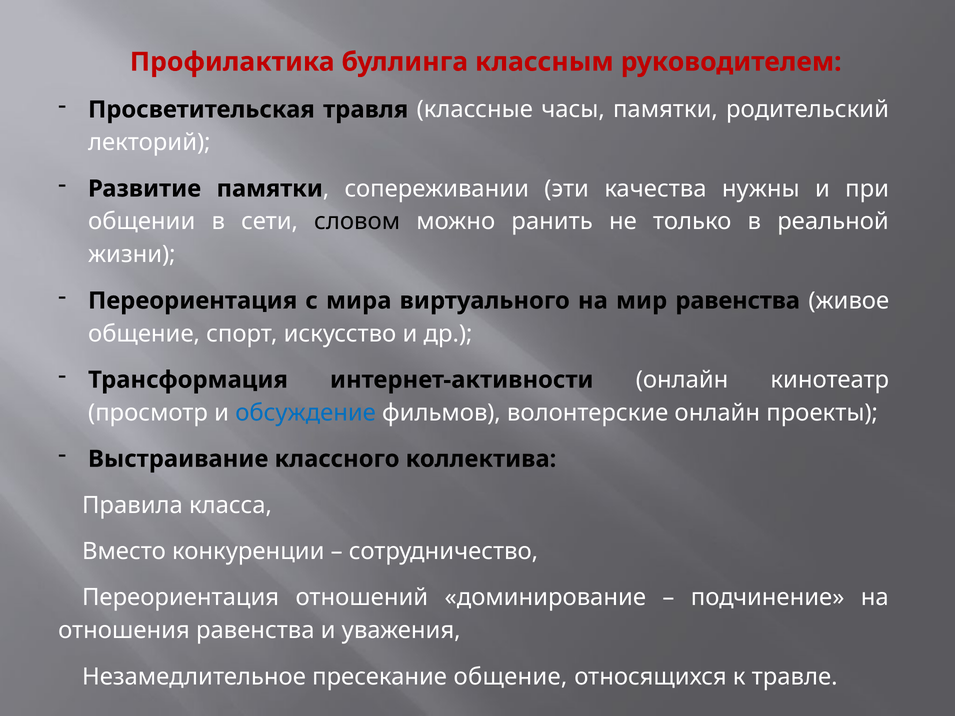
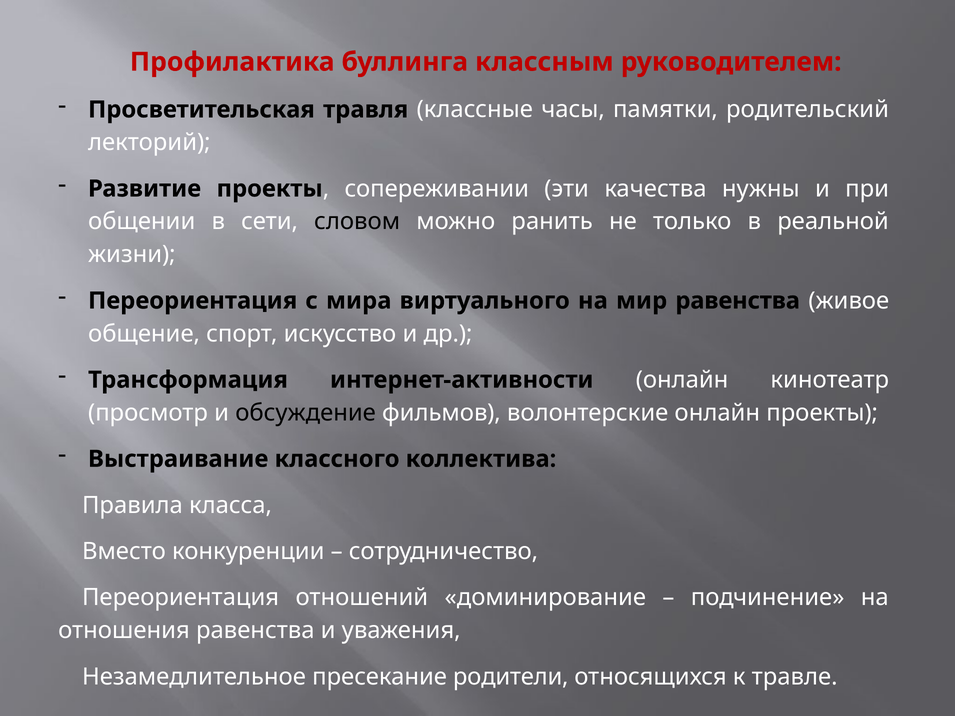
Развитие памятки: памятки -> проекты
обсуждение colour: blue -> black
пресекание общение: общение -> родители
